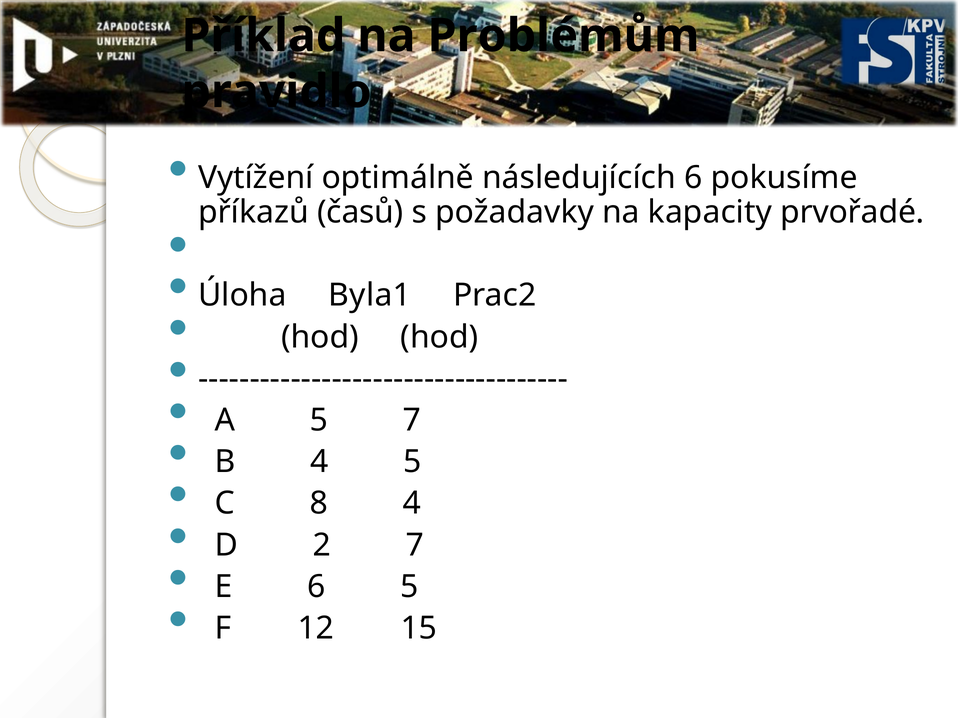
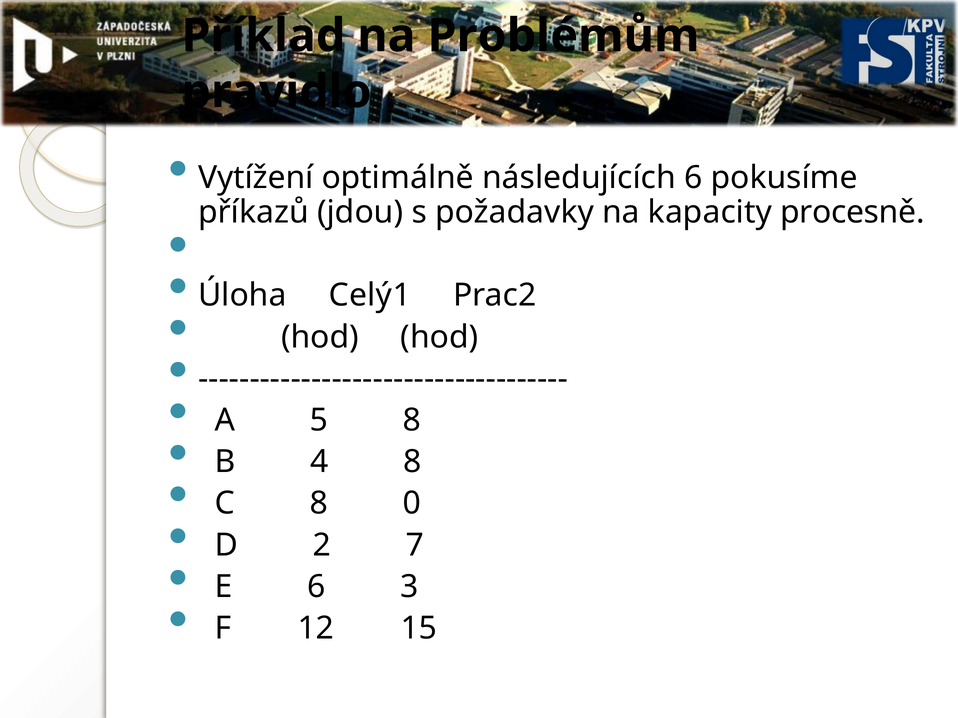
časů: časů -> jdou
prvořadé: prvořadé -> procesně
Byla1: Byla1 -> Celý1
5 7: 7 -> 8
4 5: 5 -> 8
8 4: 4 -> 0
6 5: 5 -> 3
